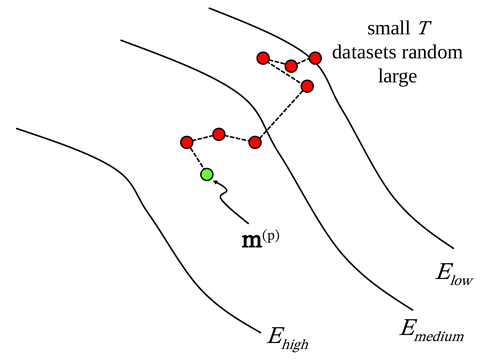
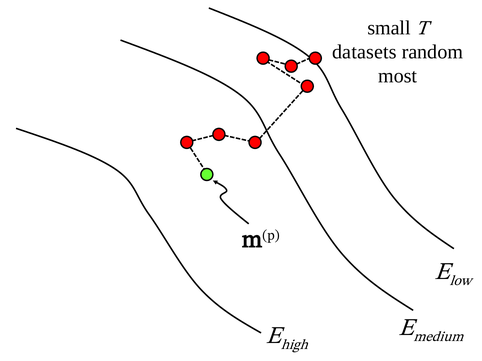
large: large -> most
